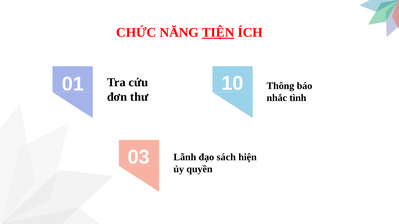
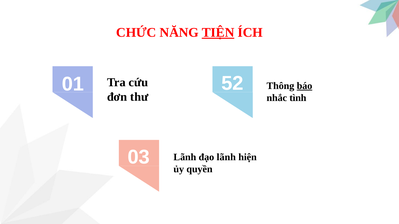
10: 10 -> 52
báo underline: none -> present
đạo sách: sách -> lãnh
